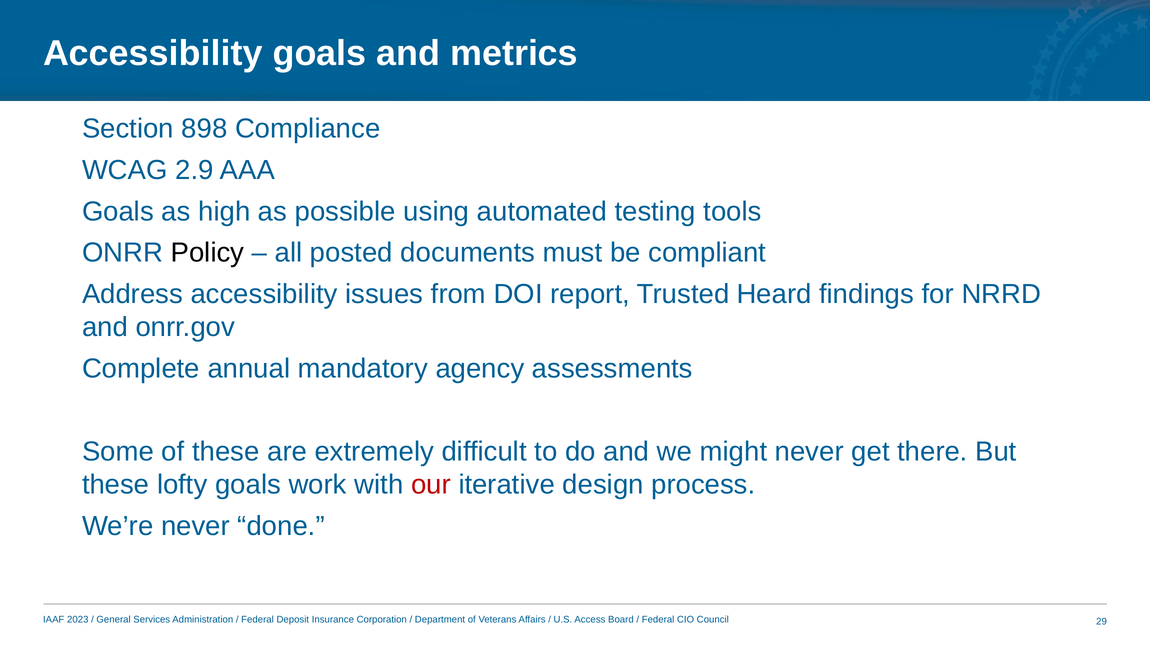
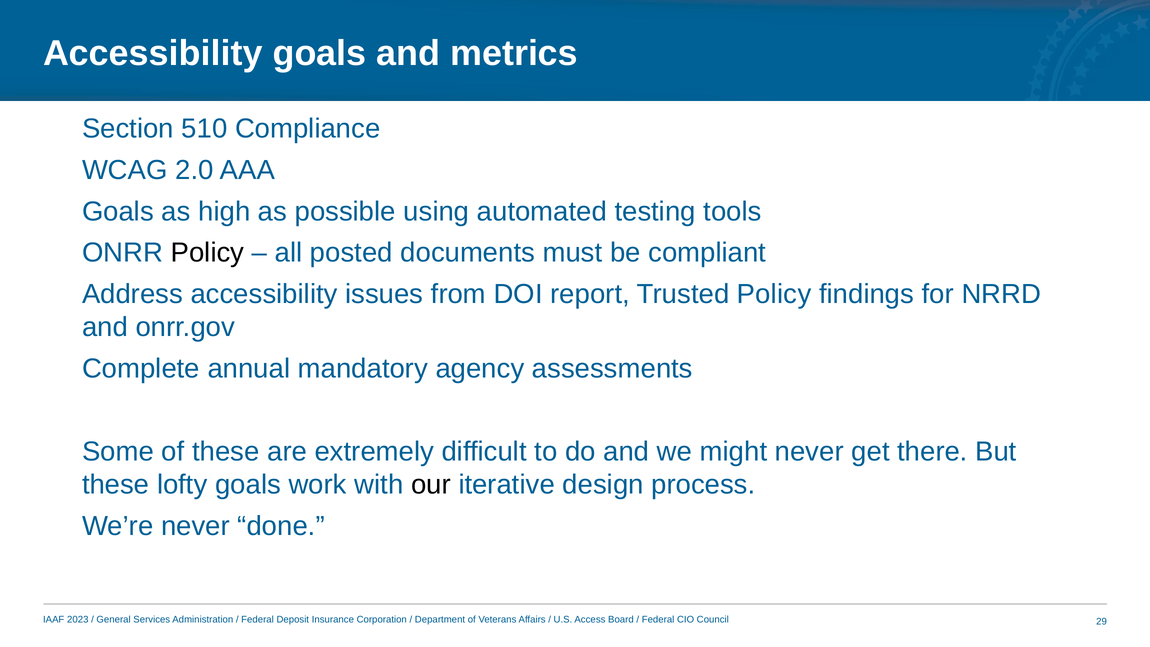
898: 898 -> 510
2.9: 2.9 -> 2.0
Trusted Heard: Heard -> Policy
our colour: red -> black
